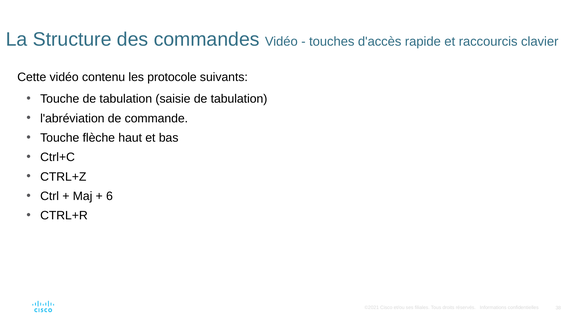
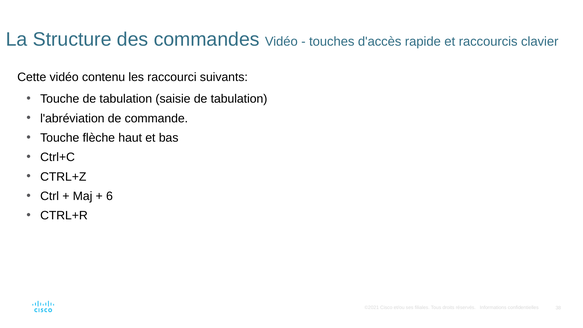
protocole: protocole -> raccourci
